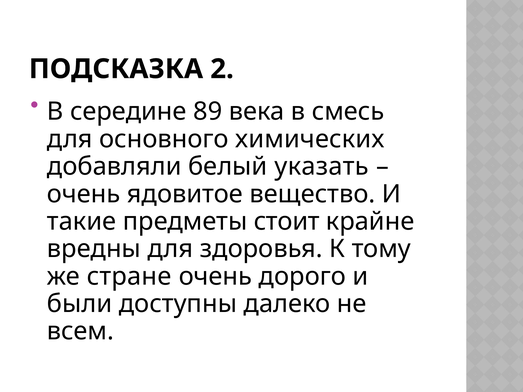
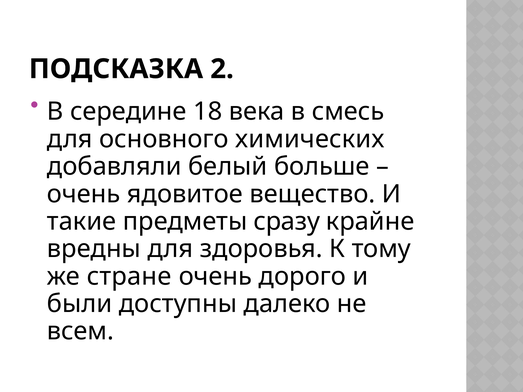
89: 89 -> 18
указать: указать -> больше
стоит: стоит -> сразу
